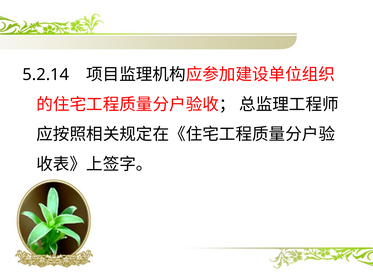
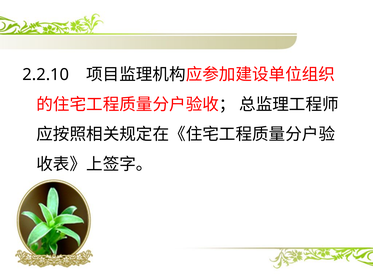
5.2.14: 5.2.14 -> 2.2.10
